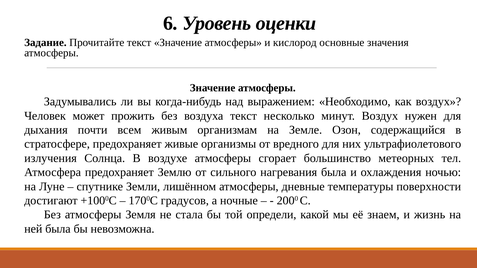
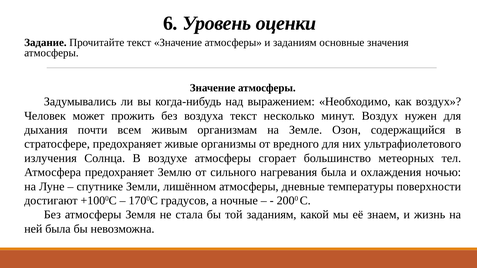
и кислород: кислород -> заданиям
той определи: определи -> заданиям
